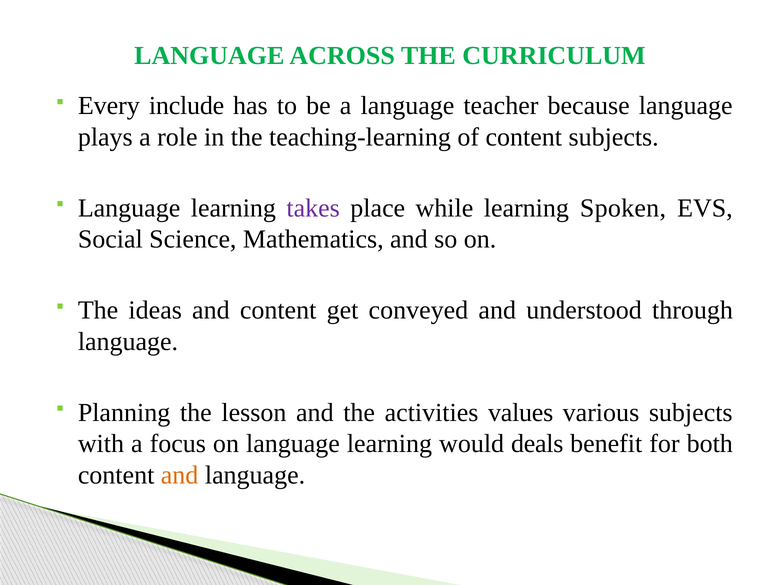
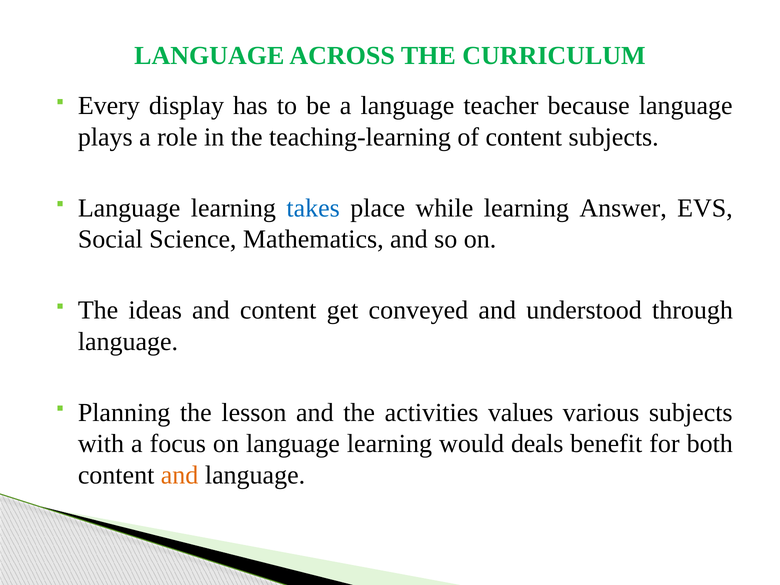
include: include -> display
takes colour: purple -> blue
Spoken: Spoken -> Answer
